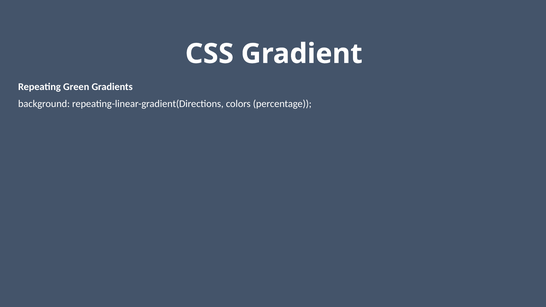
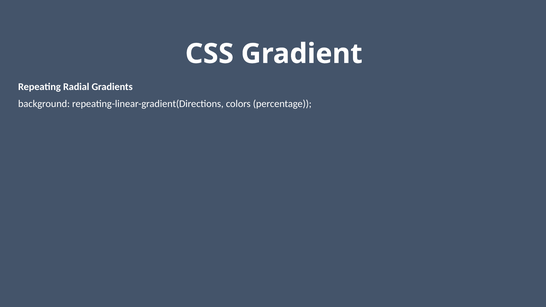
Green: Green -> Radial
